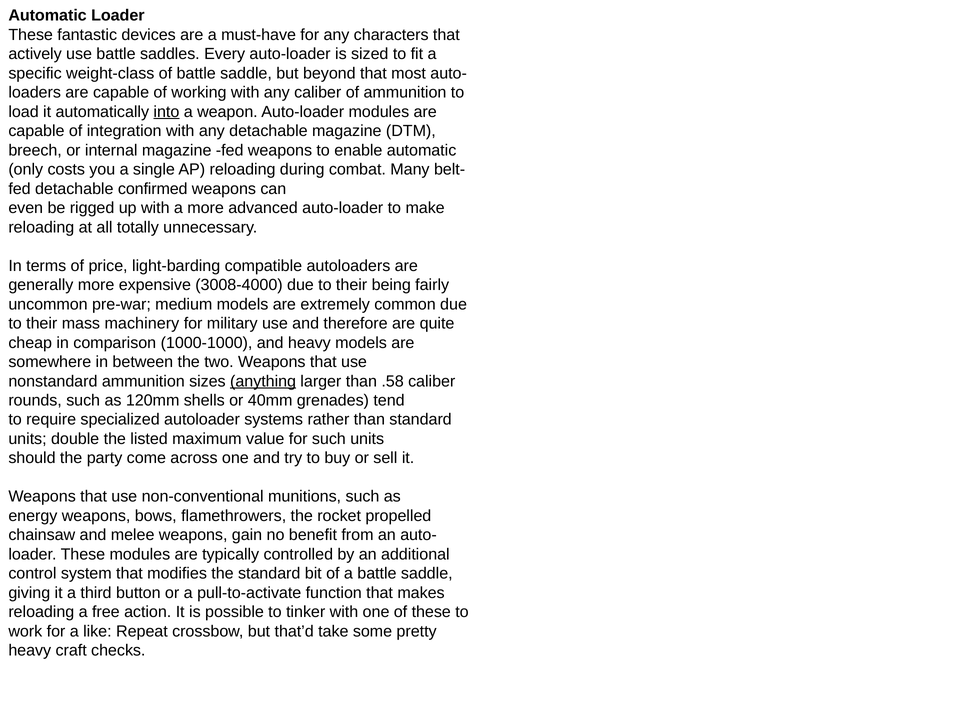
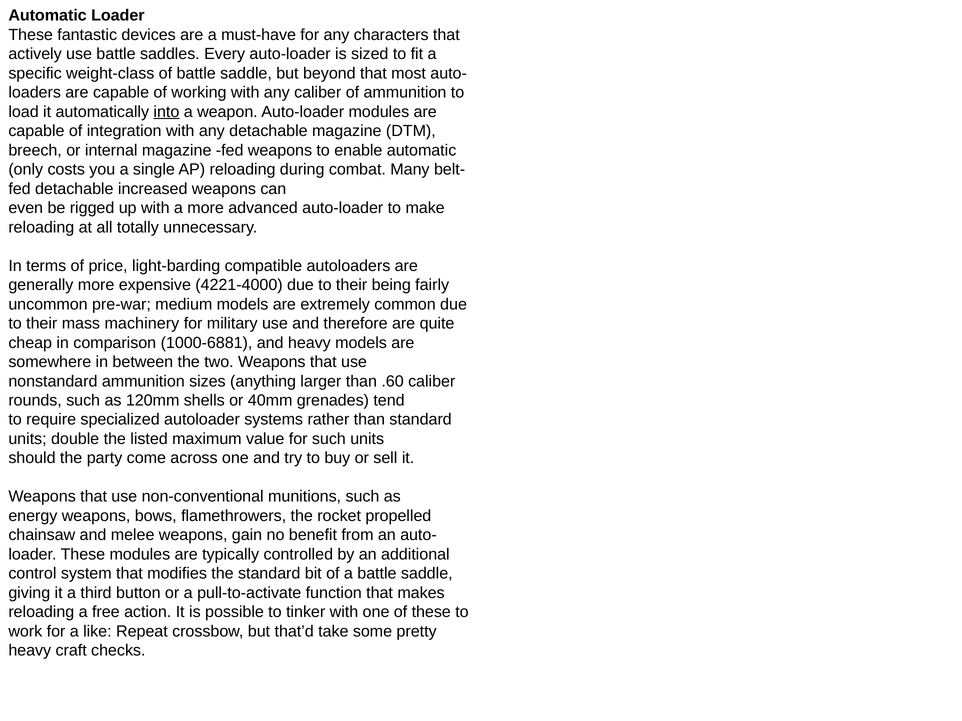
confirmed: confirmed -> increased
3008-4000: 3008-4000 -> 4221-4000
1000-1000: 1000-1000 -> 1000-6881
anything underline: present -> none
.58: .58 -> .60
